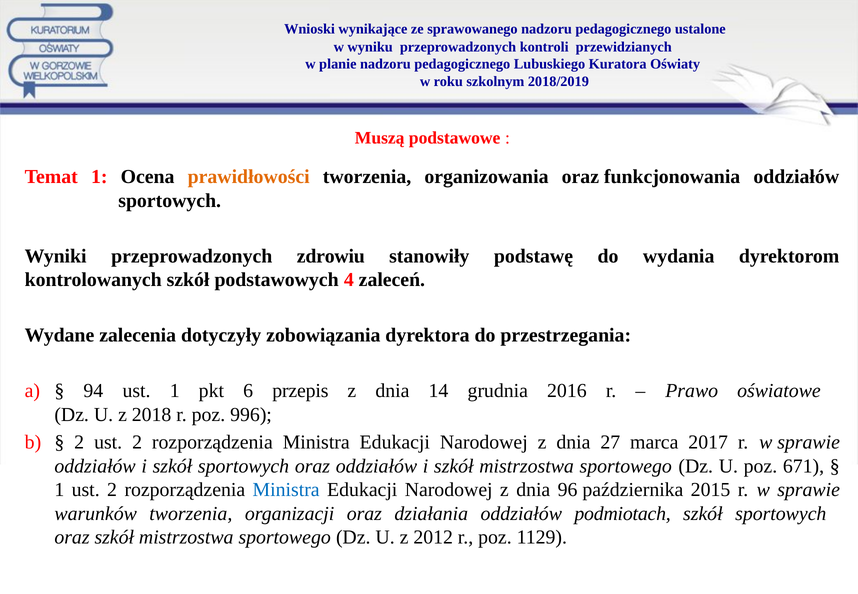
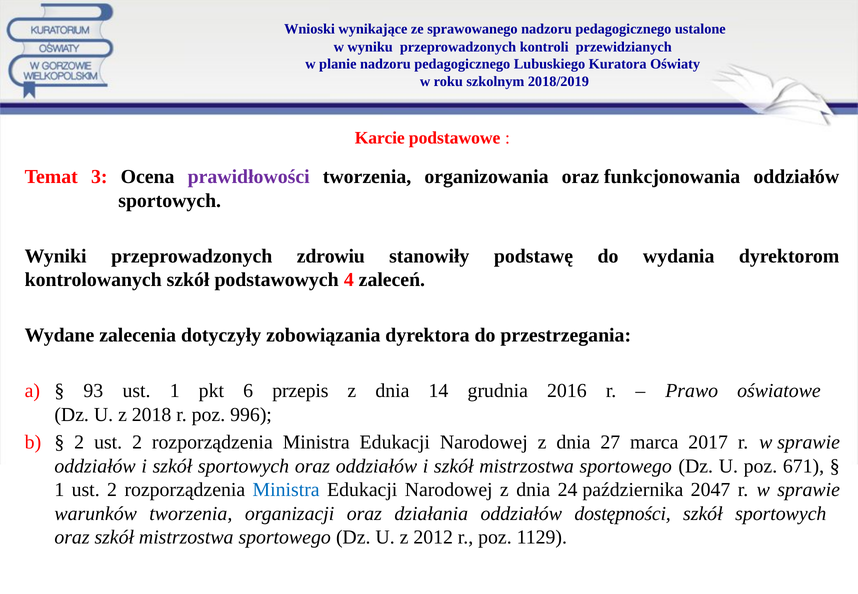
Muszą: Muszą -> Karcie
Temat 1: 1 -> 3
prawidłowości colour: orange -> purple
94: 94 -> 93
96: 96 -> 24
2015: 2015 -> 2047
podmiotach: podmiotach -> dostępności
